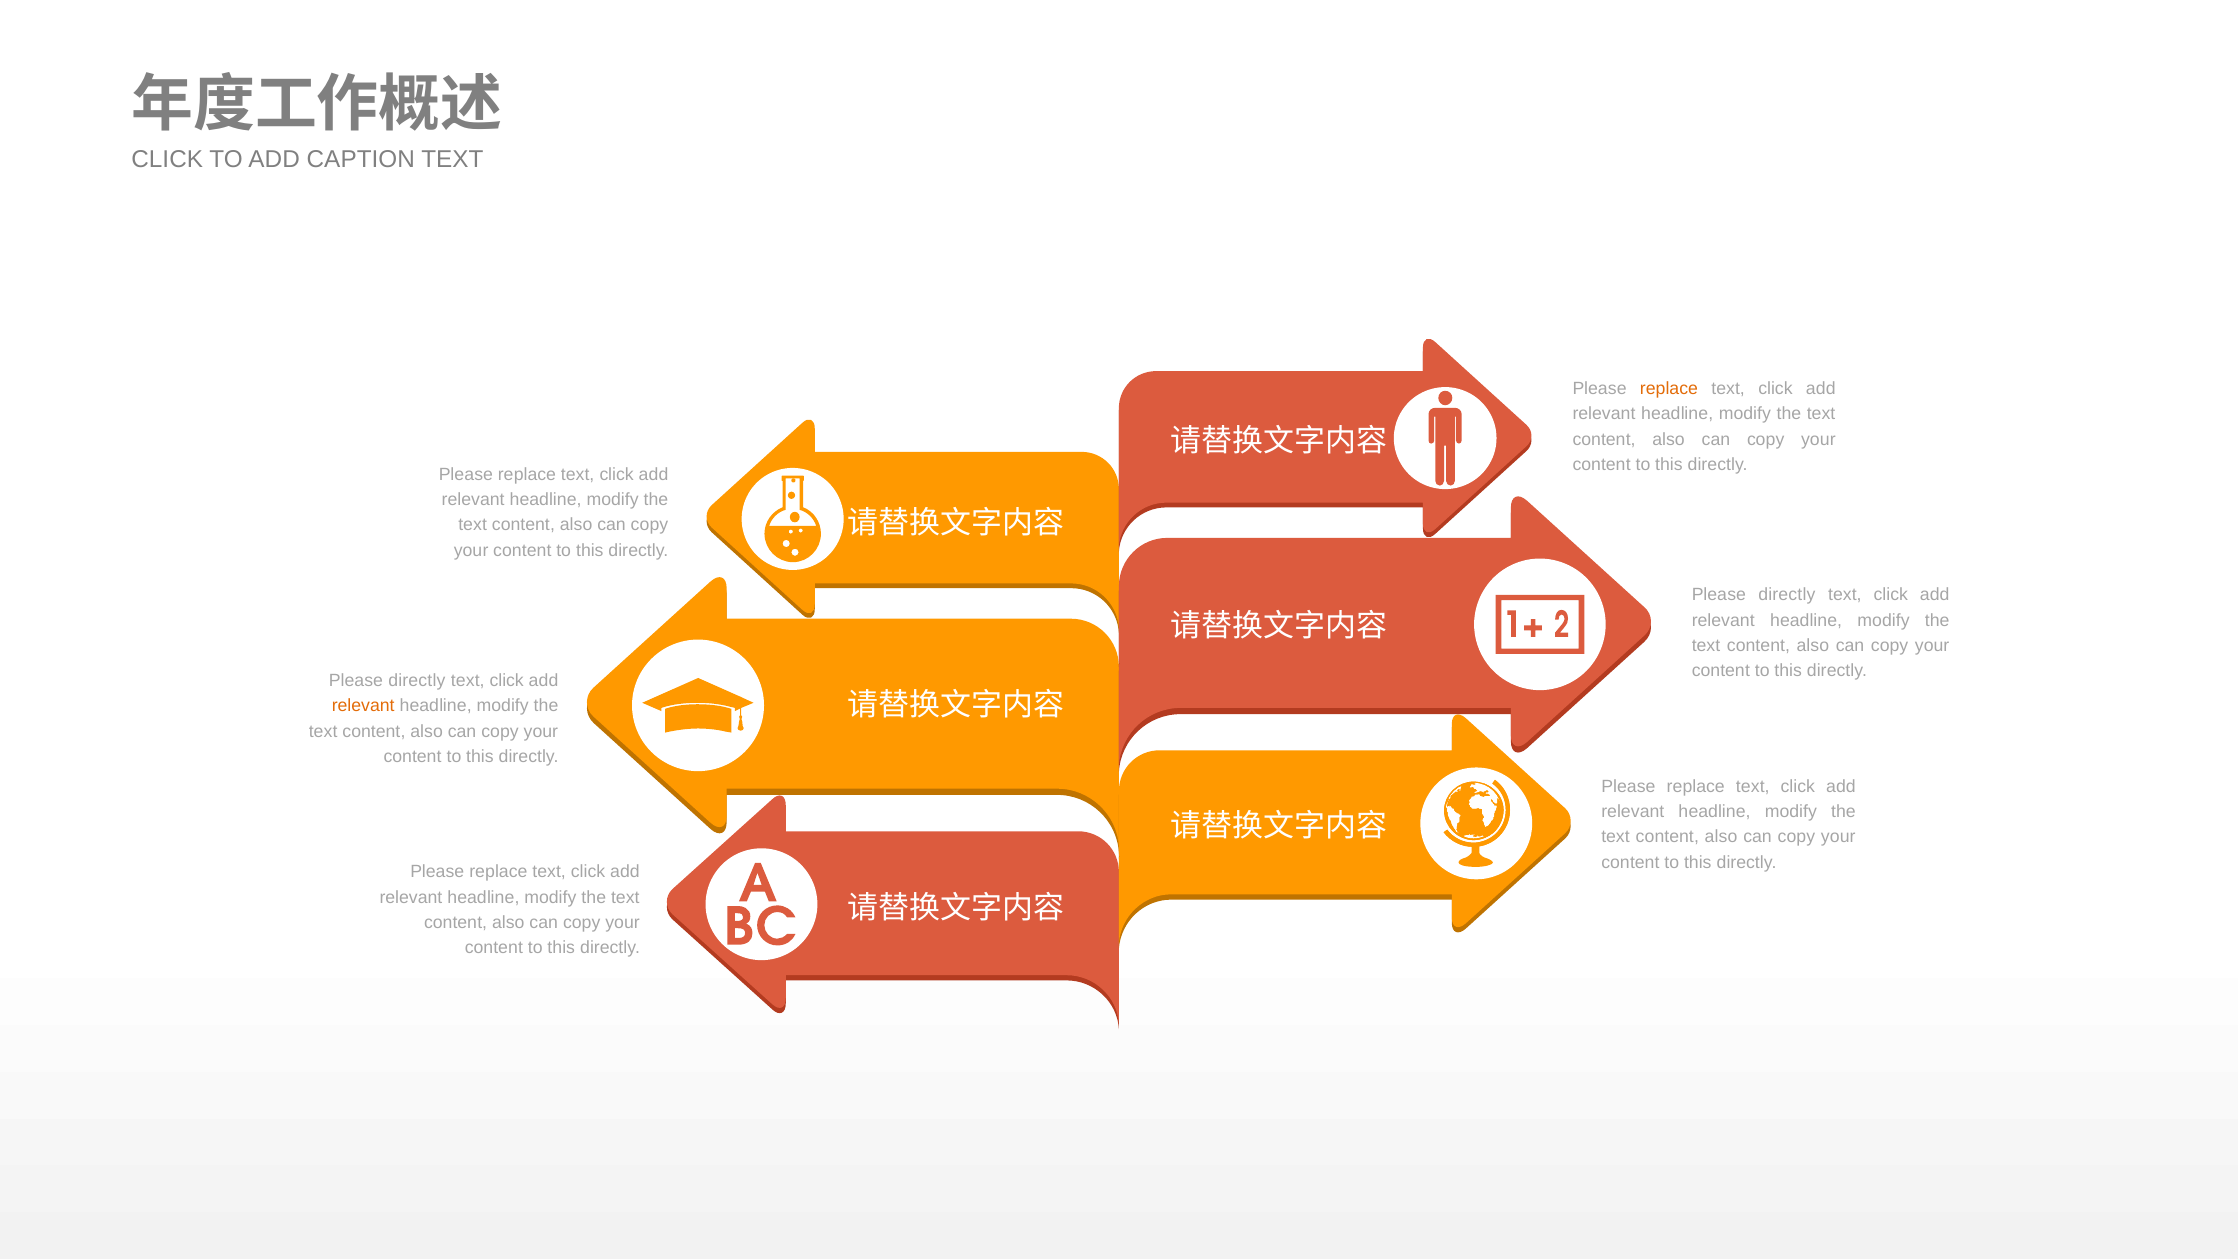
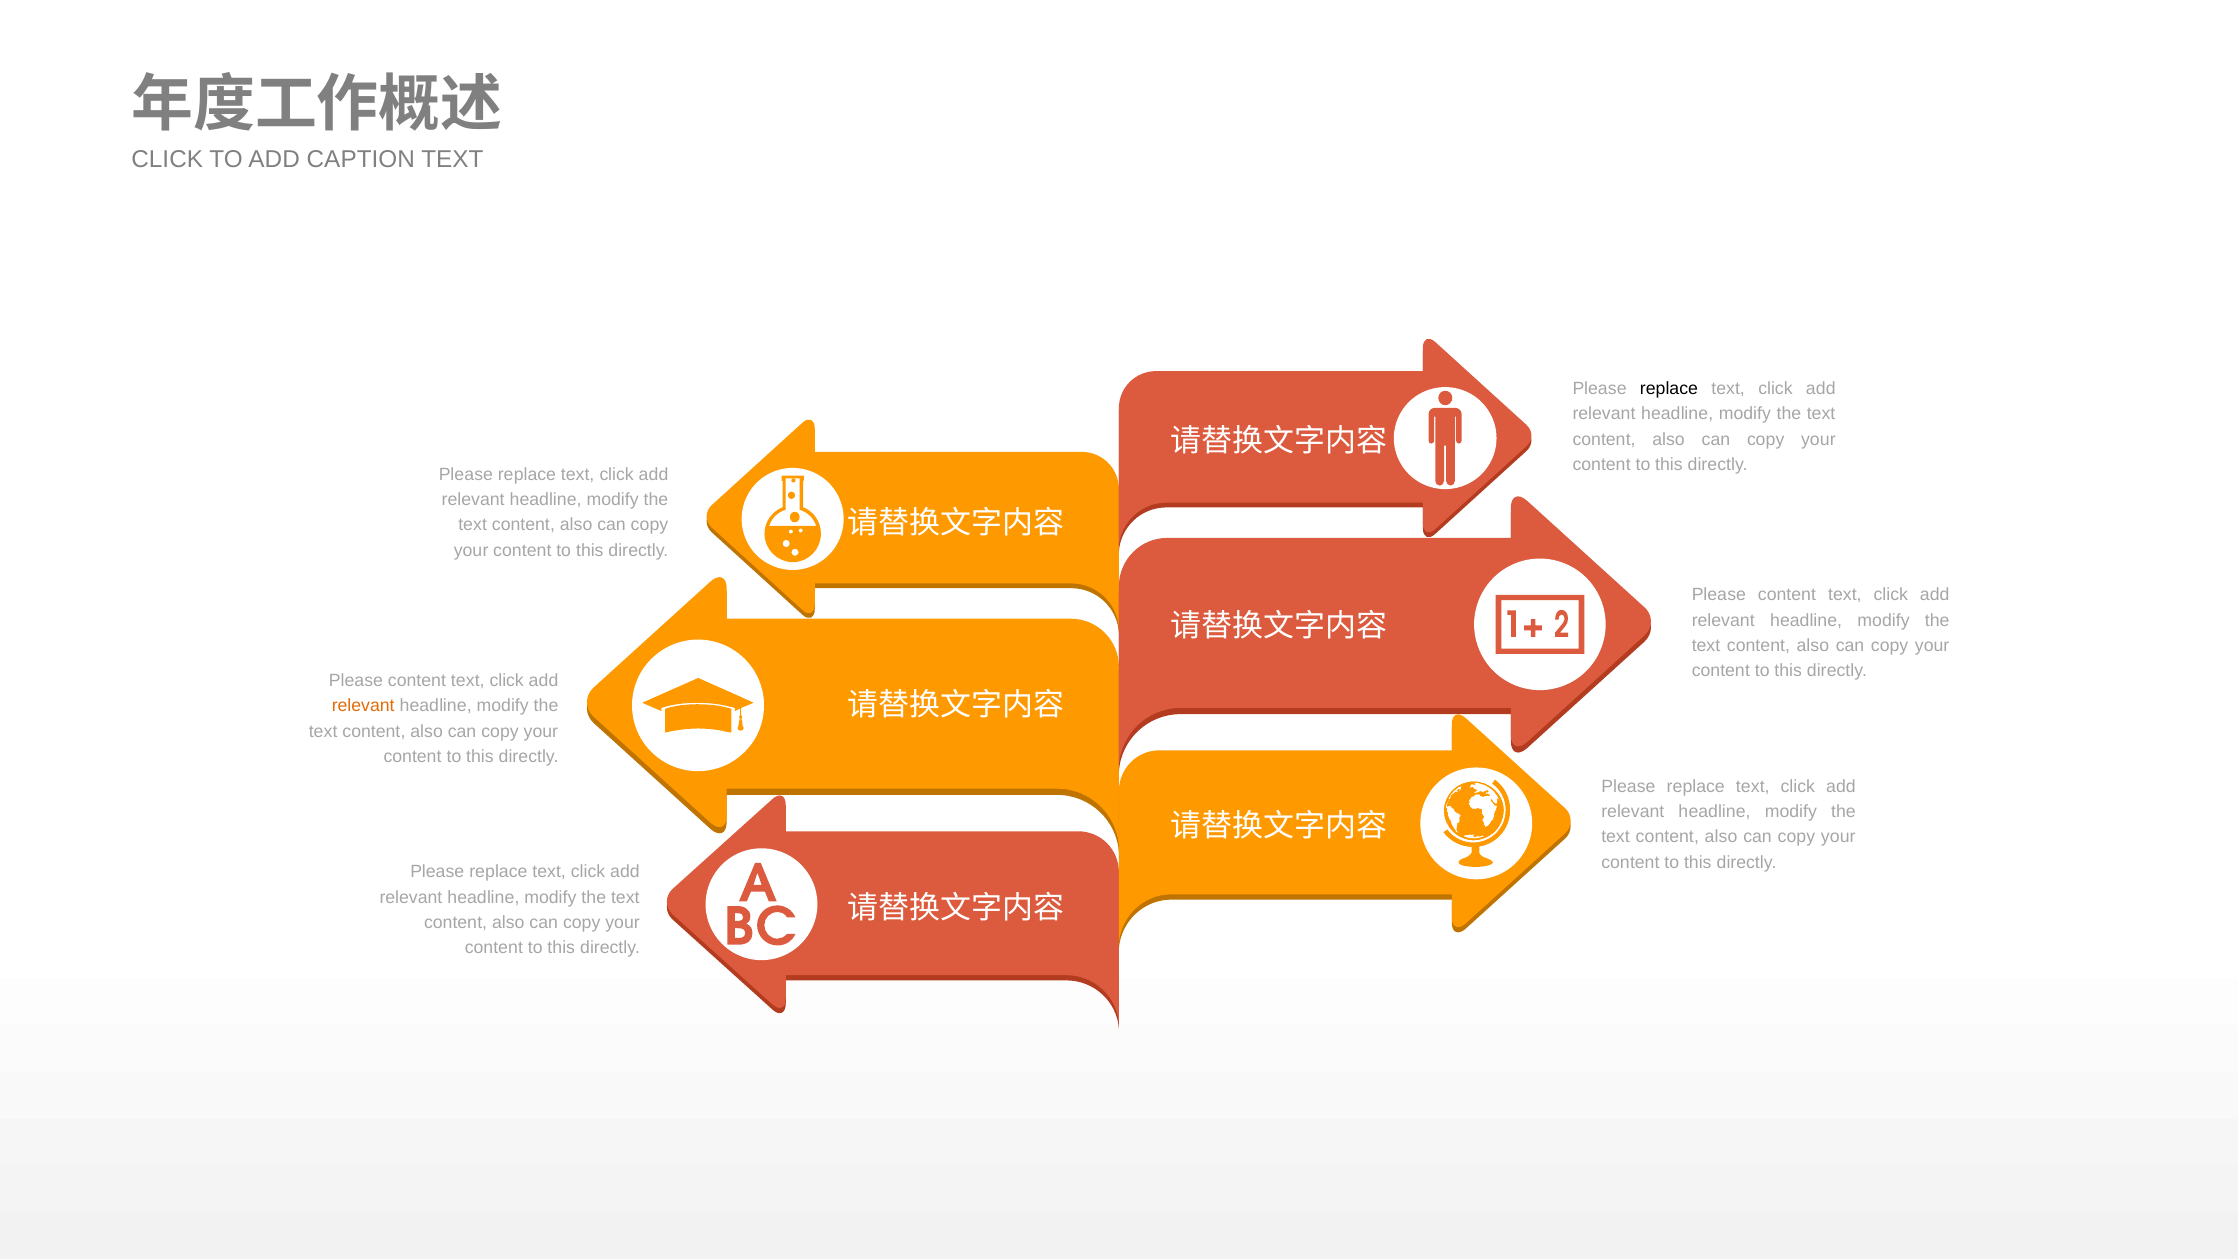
replace at (1669, 389) colour: orange -> black
directly at (1787, 595): directly -> content
directly at (417, 681): directly -> content
